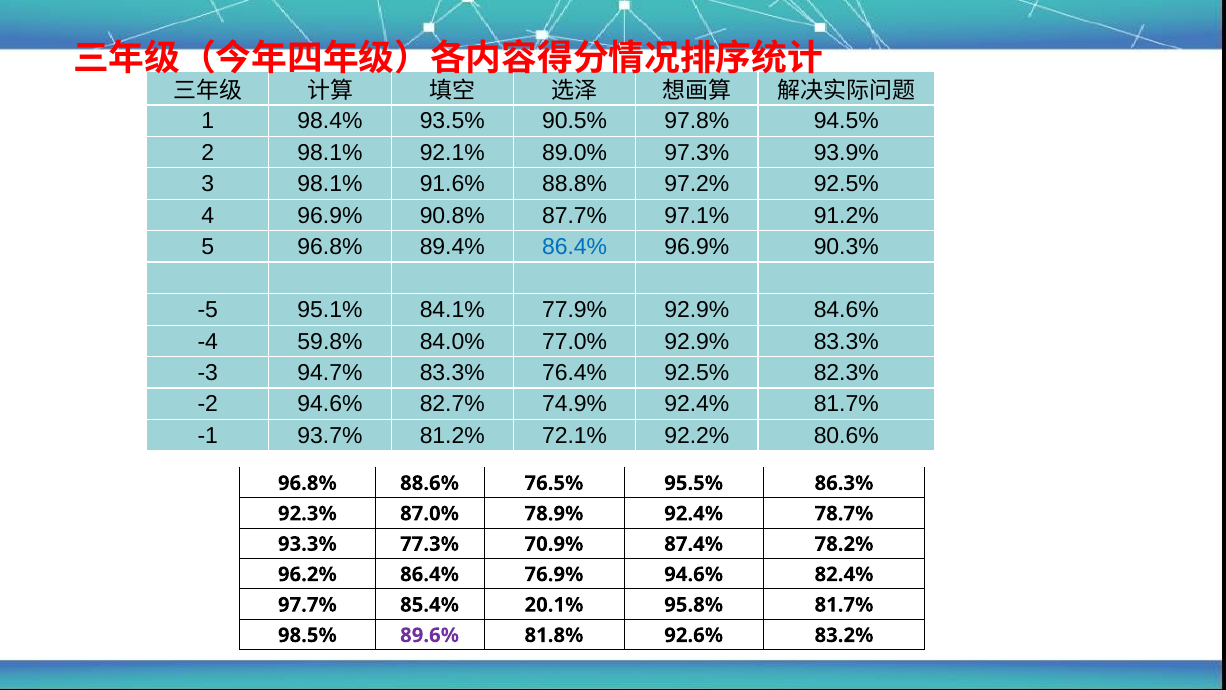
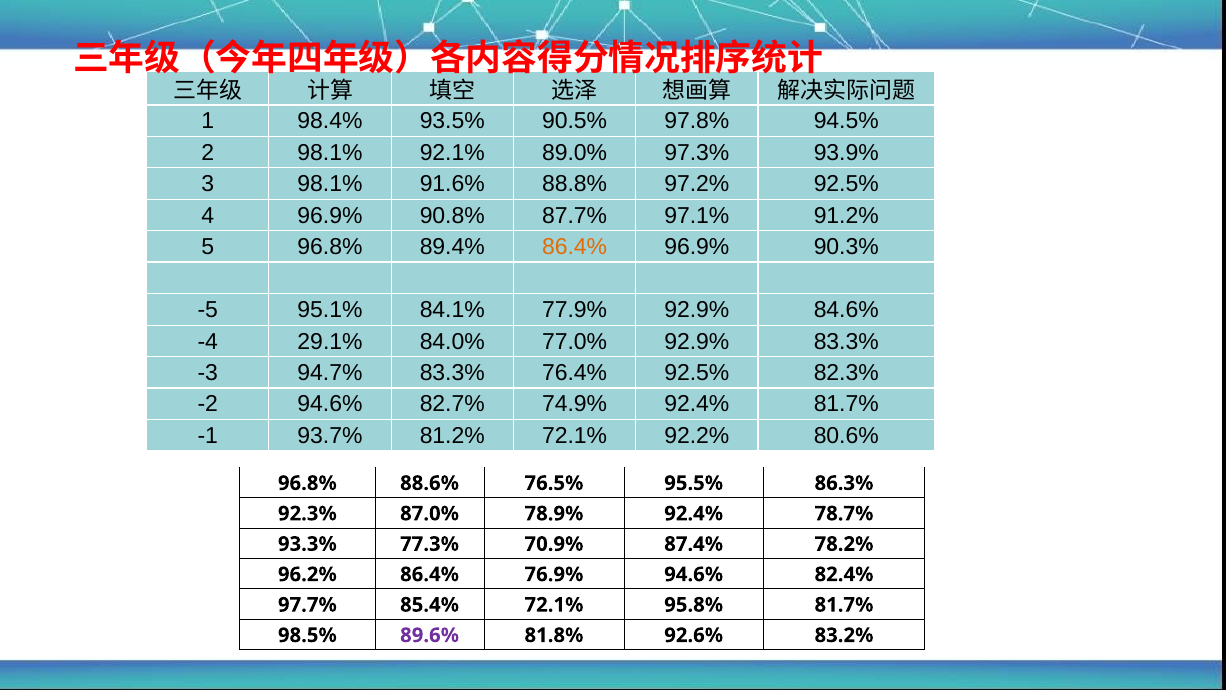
86.4% at (575, 247) colour: blue -> orange
59.8%: 59.8% -> 29.1%
85.4% 20.1%: 20.1% -> 72.1%
